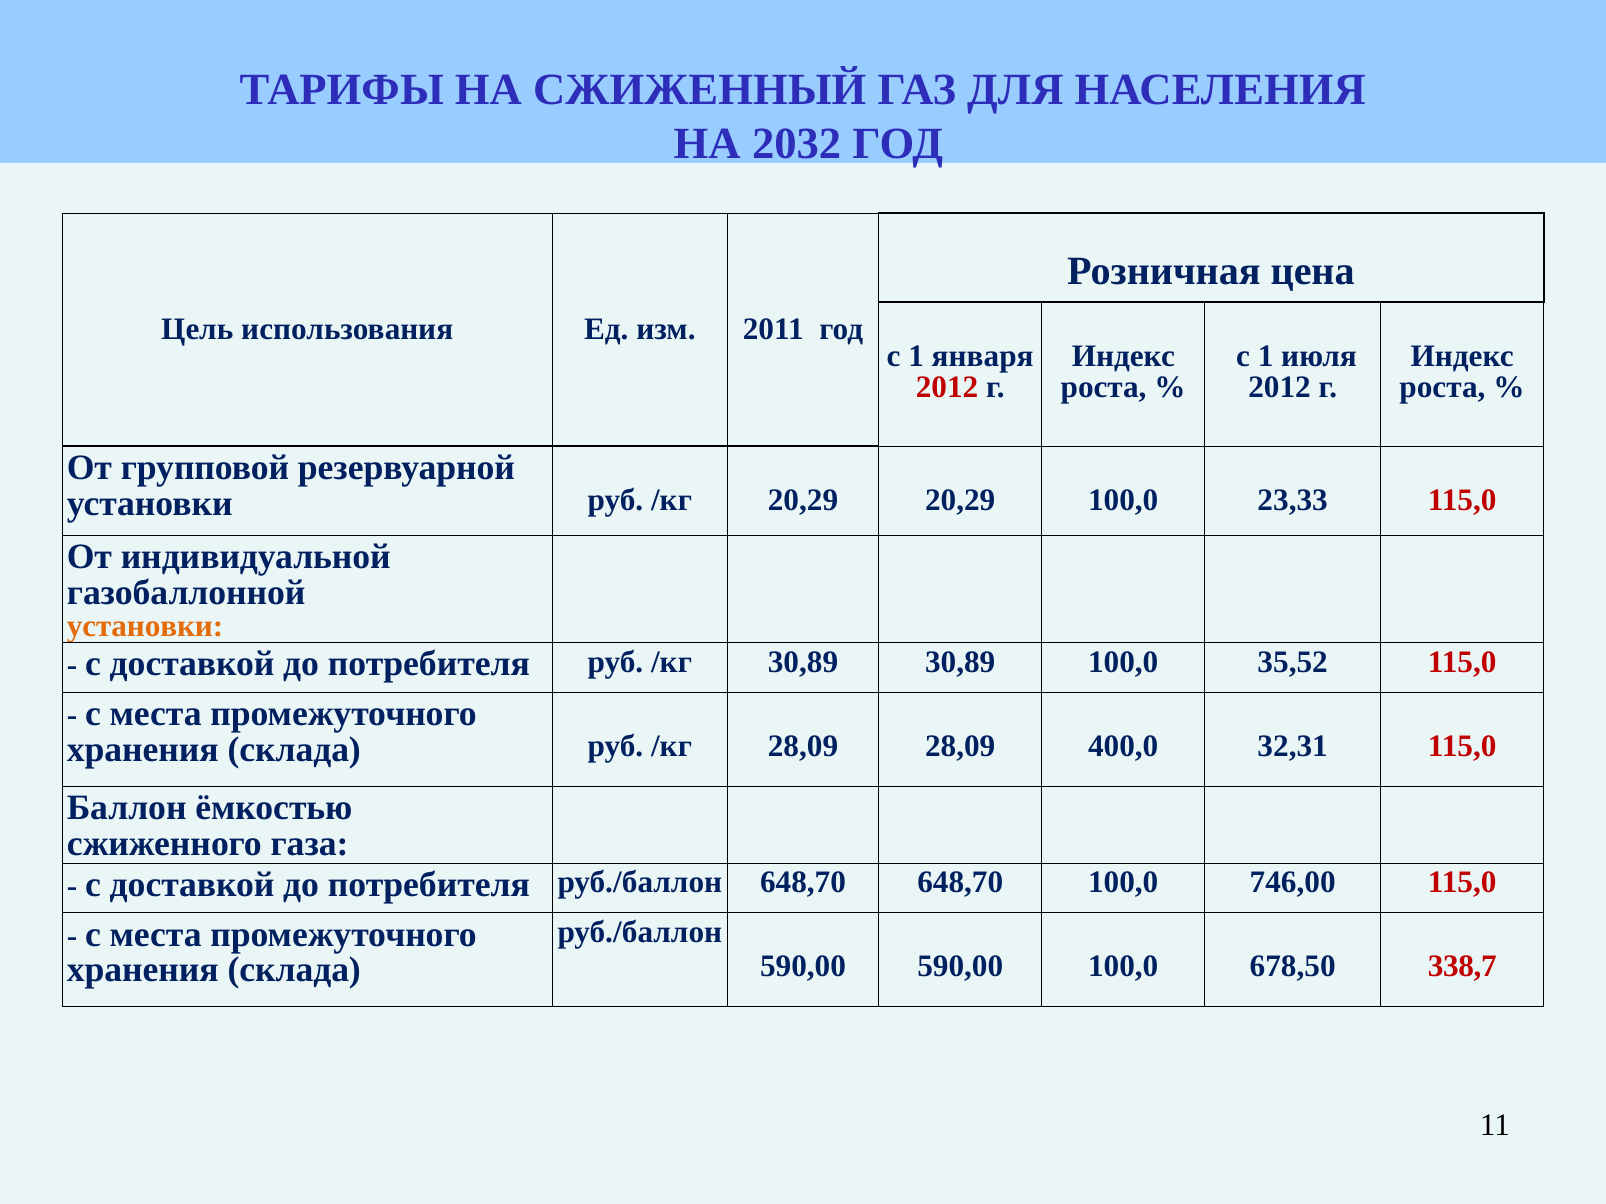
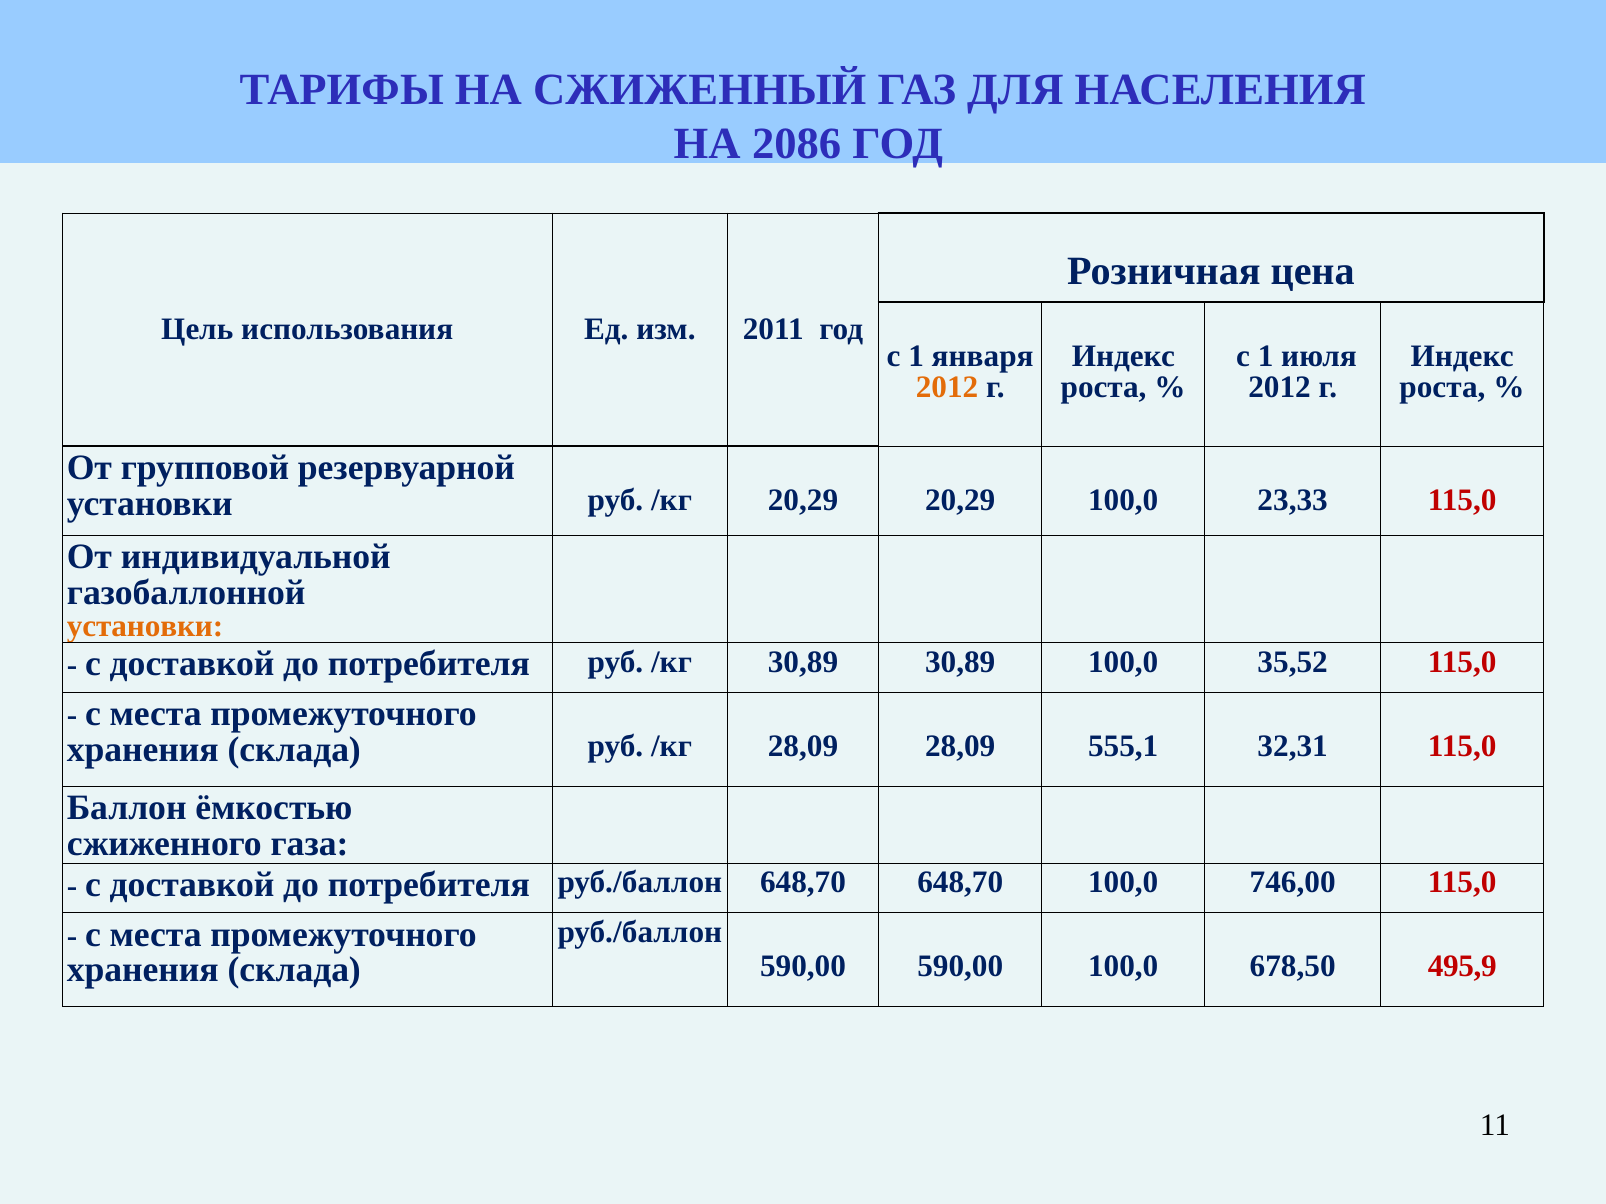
2032: 2032 -> 2086
2012 at (947, 387) colour: red -> orange
400,0: 400,0 -> 555,1
338,7: 338,7 -> 495,9
